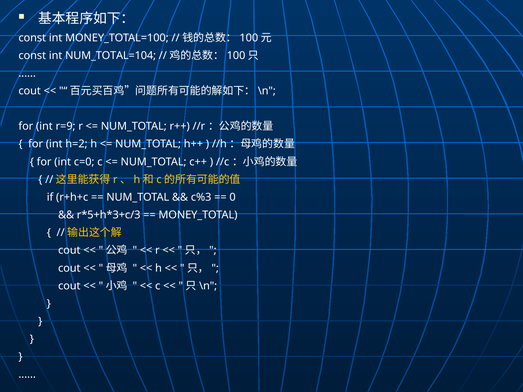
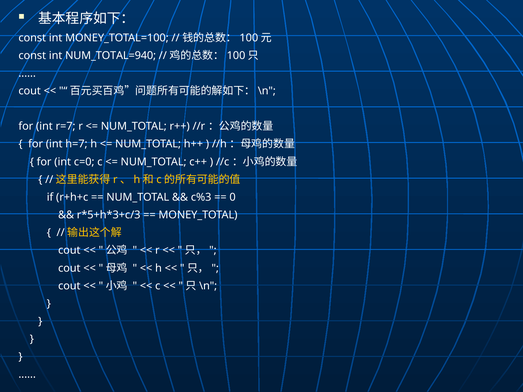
NUM_TOTAL=104: NUM_TOTAL=104 -> NUM_TOTAL=940
r=9: r=9 -> r=7
h=2: h=2 -> h=7
